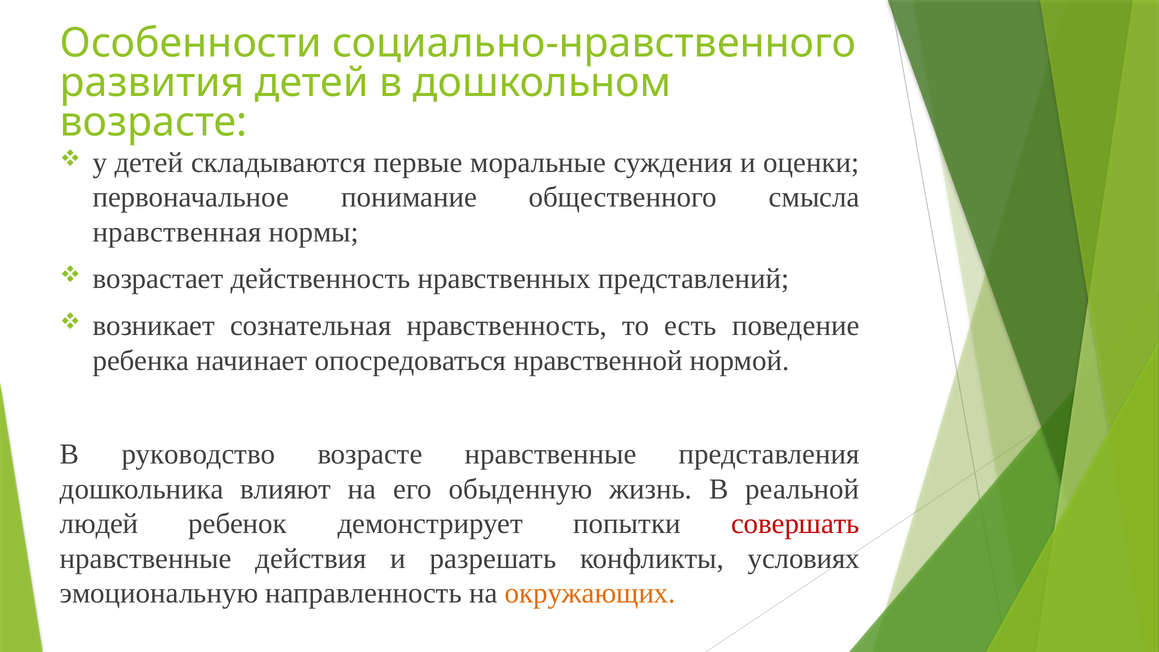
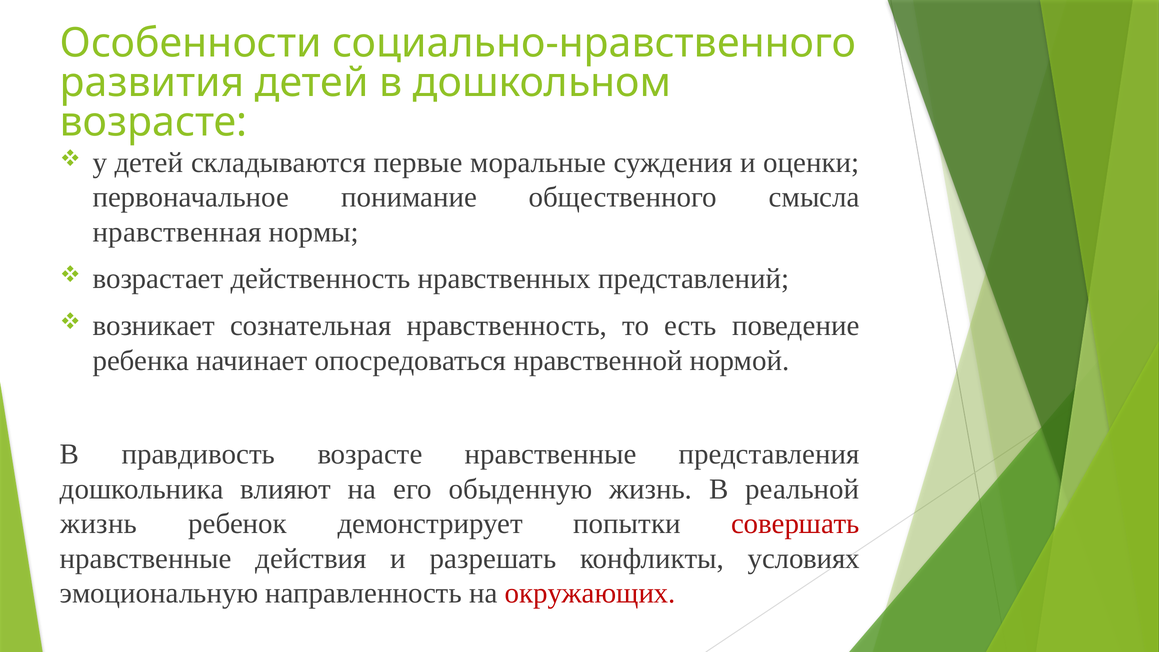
руководство: руководство -> правдивость
людей at (99, 524): людей -> жизнь
окружающих colour: orange -> red
